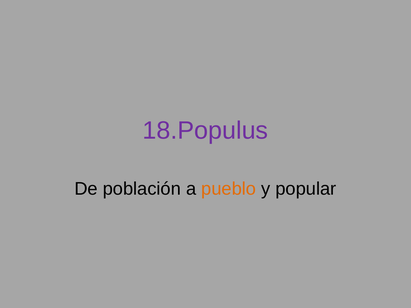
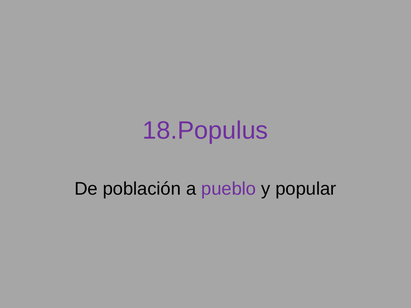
pueblo colour: orange -> purple
